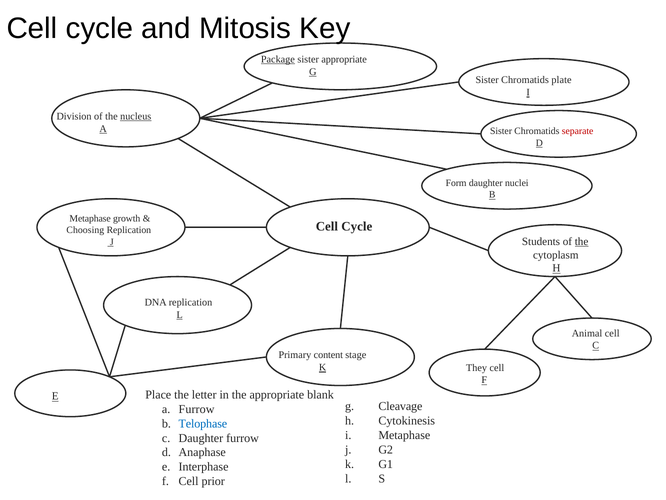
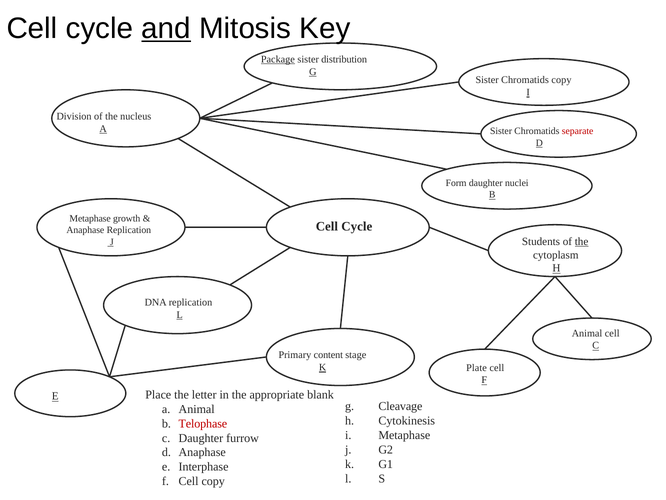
and underline: none -> present
sister appropriate: appropriate -> distribution
Chromatids plate: plate -> copy
nucleus underline: present -> none
Choosing at (85, 230): Choosing -> Anaphase
They: They -> Plate
a Furrow: Furrow -> Animal
Telophase colour: blue -> red
Cell prior: prior -> copy
